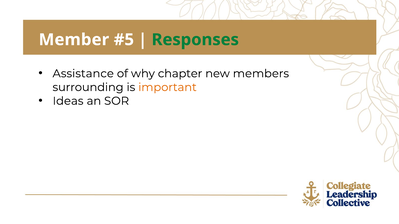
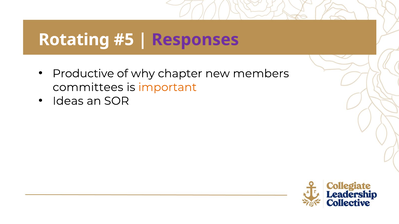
Member: Member -> Rotating
Responses colour: green -> purple
Assistance: Assistance -> Productive
surrounding: surrounding -> committees
